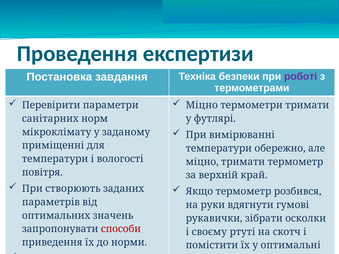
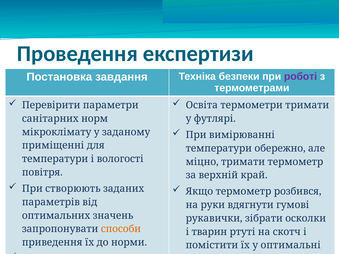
Міцно at (202, 105): Міцно -> Освіта
способи colour: red -> orange
своєму: своєму -> тварин
